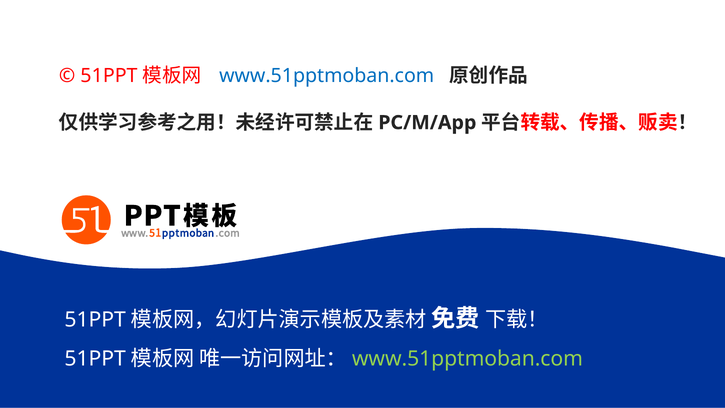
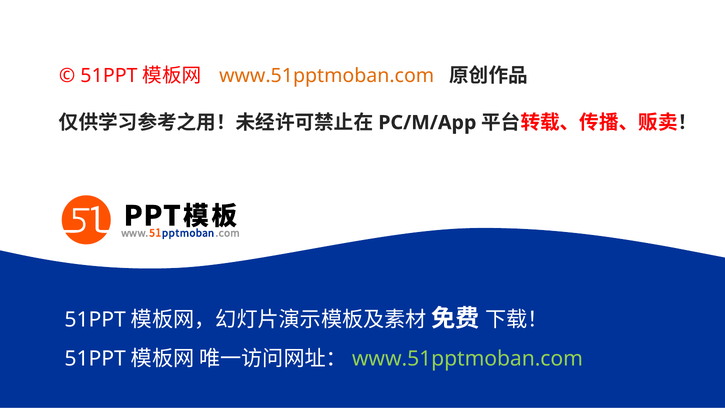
www.51pptmoban.com at (327, 76) colour: blue -> orange
